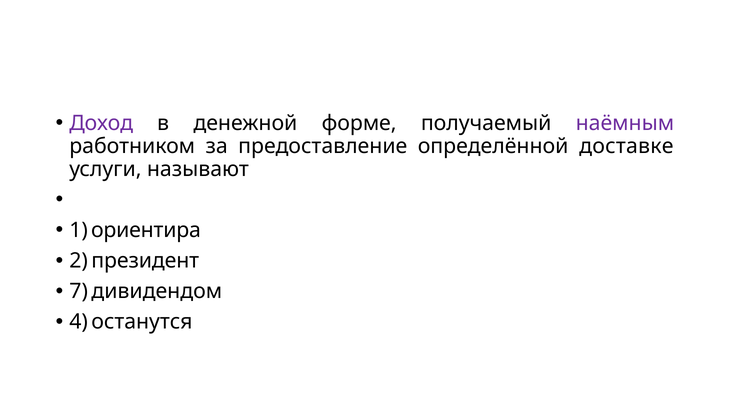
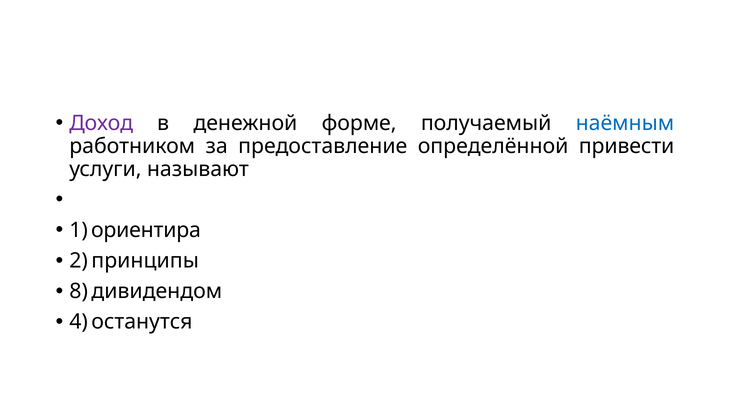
наёмным colour: purple -> blue
доставке: доставке -> привести
президент: президент -> принципы
7: 7 -> 8
